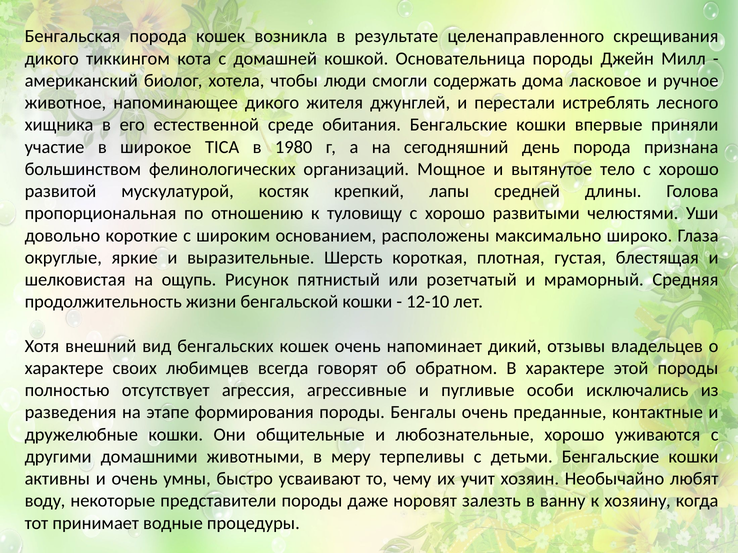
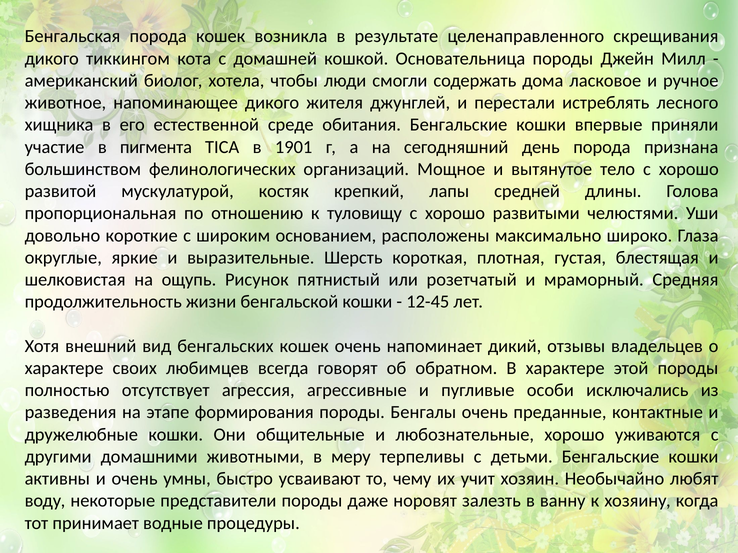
широкое: широкое -> пигмента
1980: 1980 -> 1901
12-10: 12-10 -> 12-45
